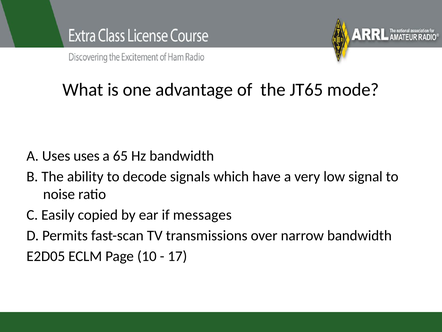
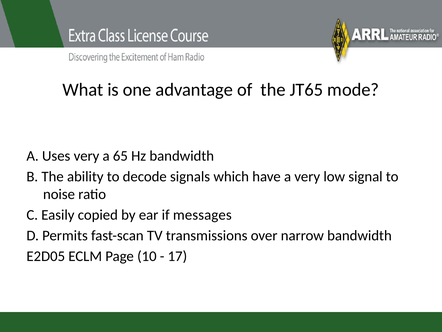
Uses uses: uses -> very
